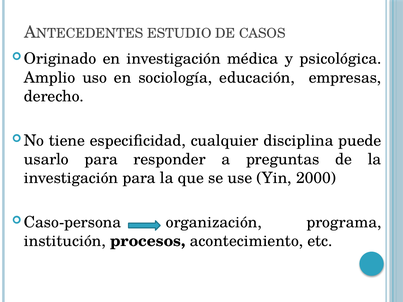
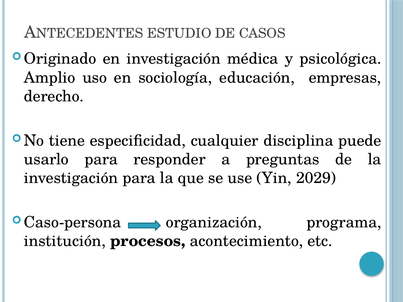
2000: 2000 -> 2029
